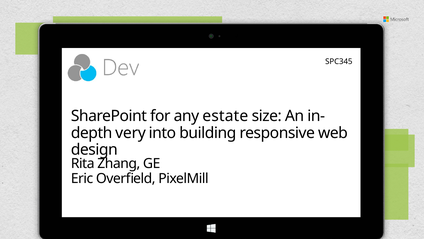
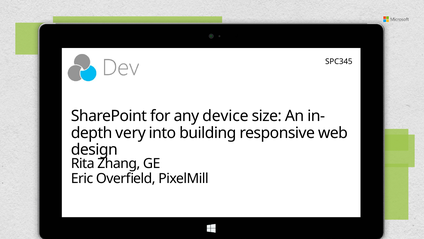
estate: estate -> device
